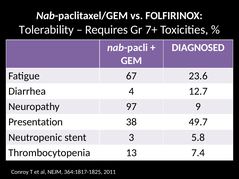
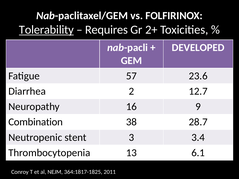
Tolerability underline: none -> present
7+: 7+ -> 2+
DIAGNOSED: DIAGNOSED -> DEVELOPED
67: 67 -> 57
4: 4 -> 2
97: 97 -> 16
Presentation: Presentation -> Combination
49.7: 49.7 -> 28.7
5.8: 5.8 -> 3.4
7.4: 7.4 -> 6.1
